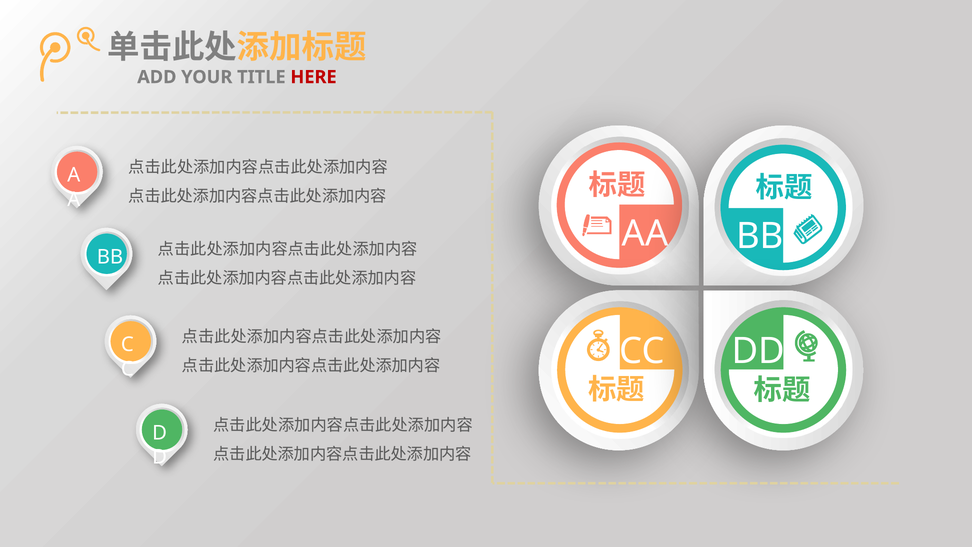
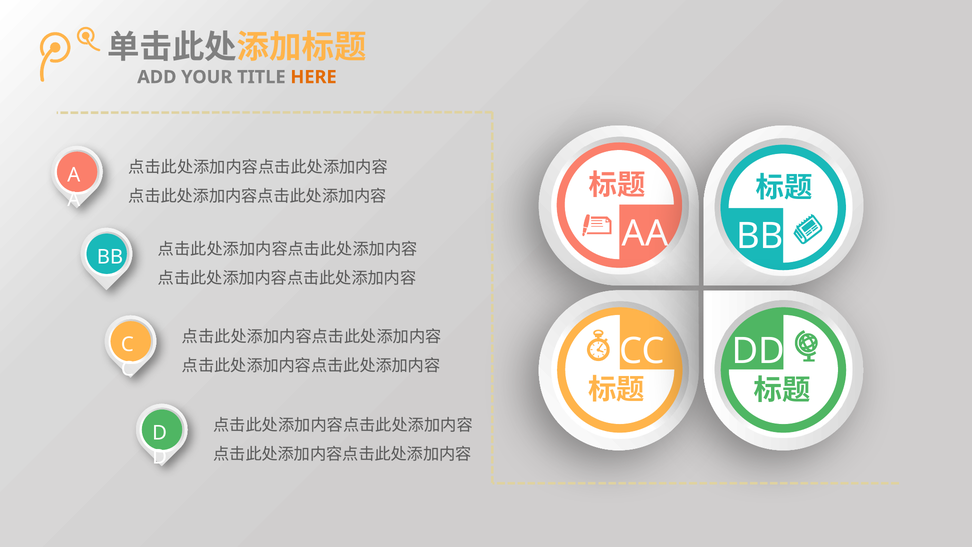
HERE colour: red -> orange
